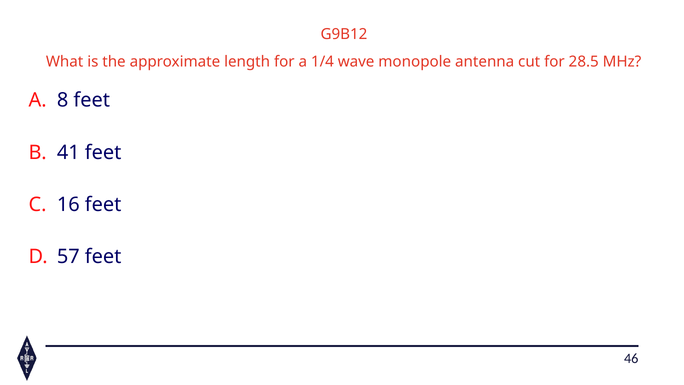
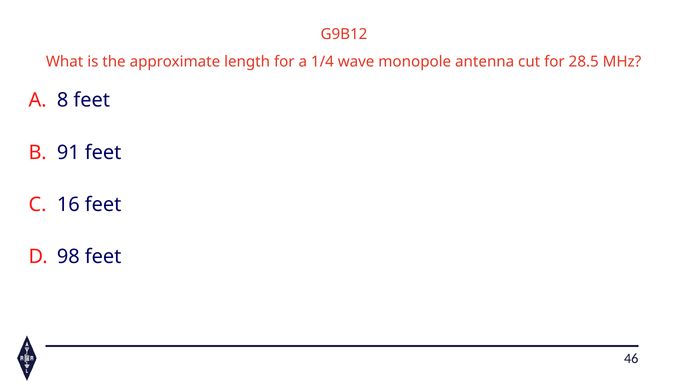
41: 41 -> 91
57: 57 -> 98
